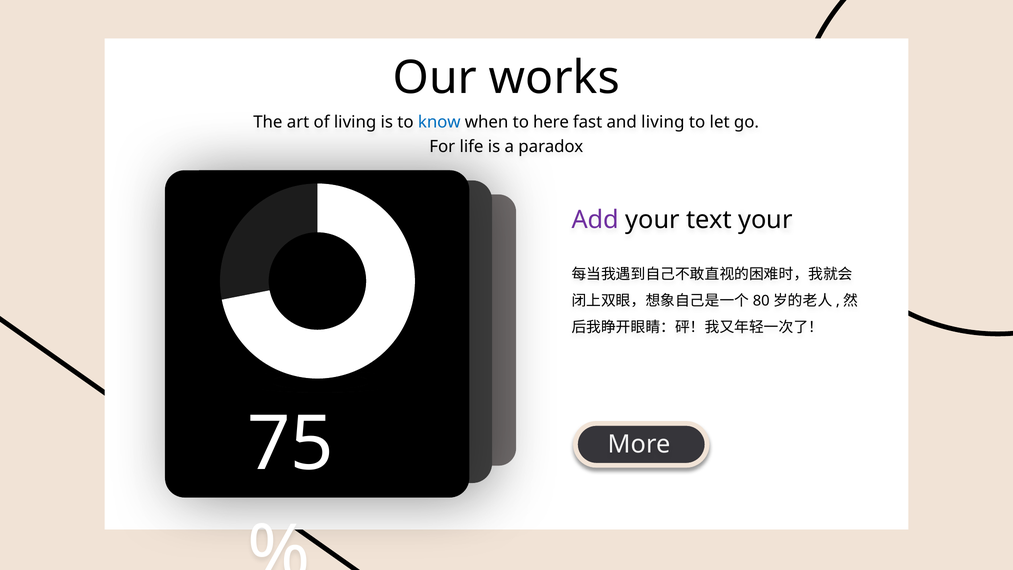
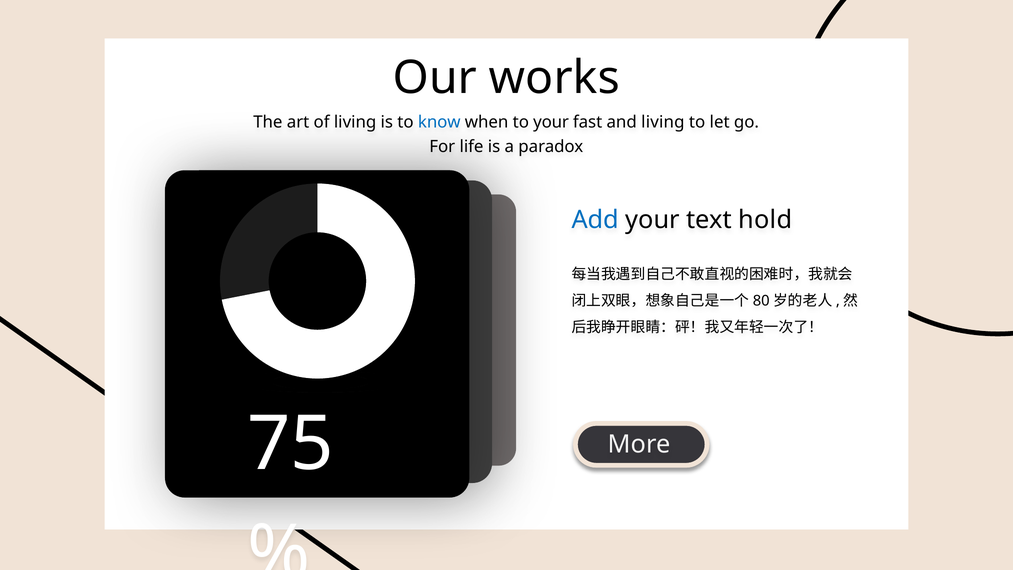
to here: here -> your
Add colour: purple -> blue
text your: your -> hold
